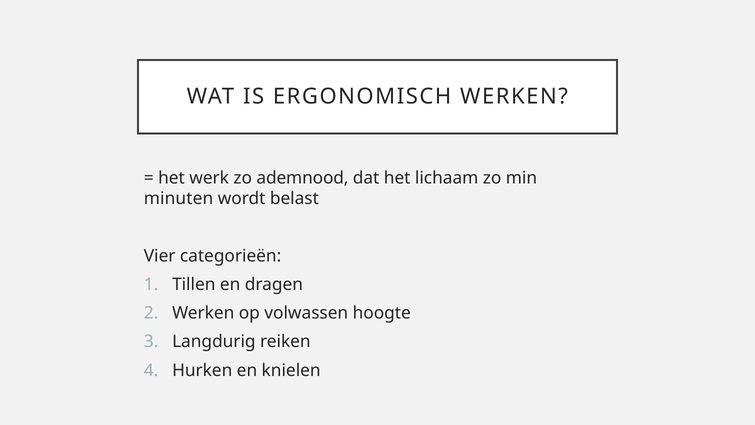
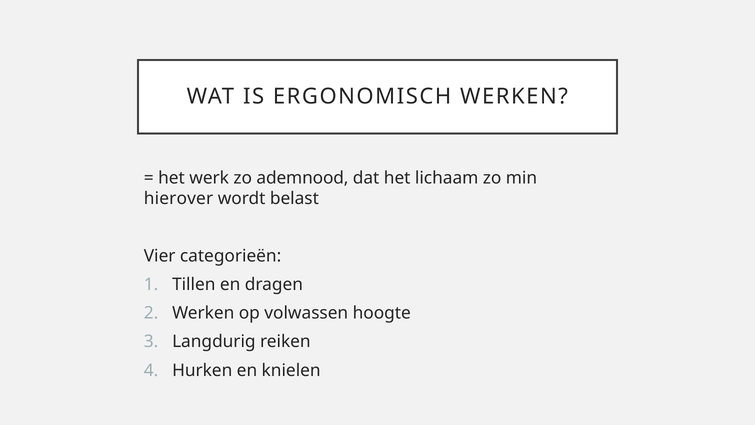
minuten: minuten -> hierover
